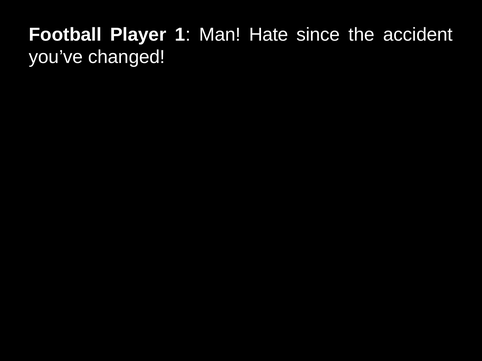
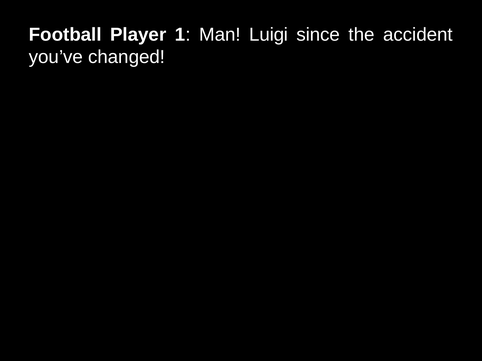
Hate: Hate -> Luigi
